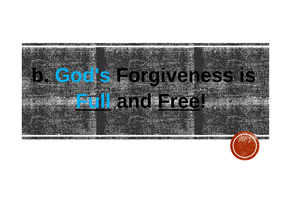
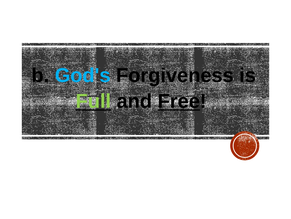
Full colour: light blue -> light green
